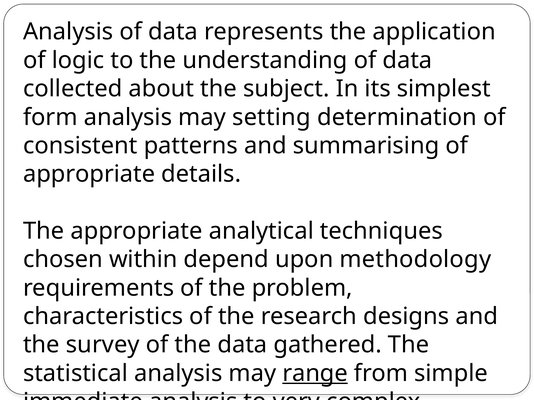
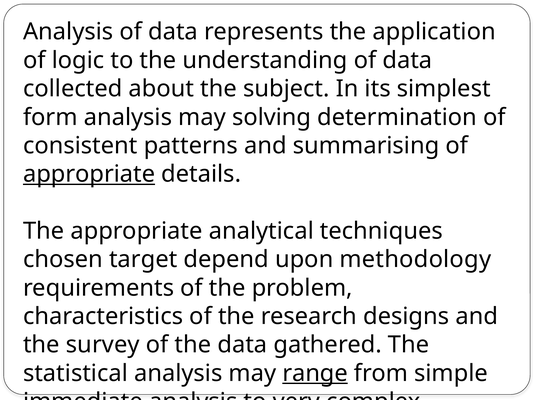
setting: setting -> solving
appropriate at (89, 174) underline: none -> present
within: within -> target
